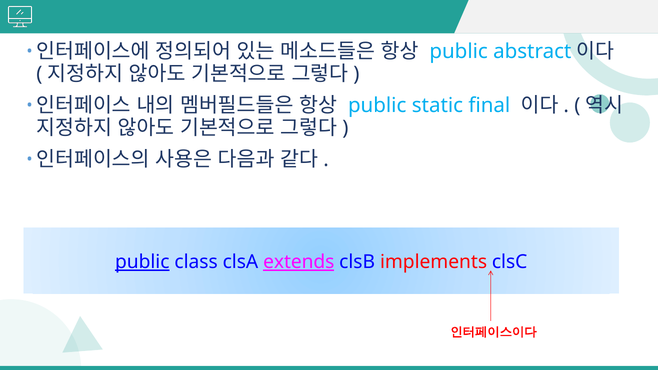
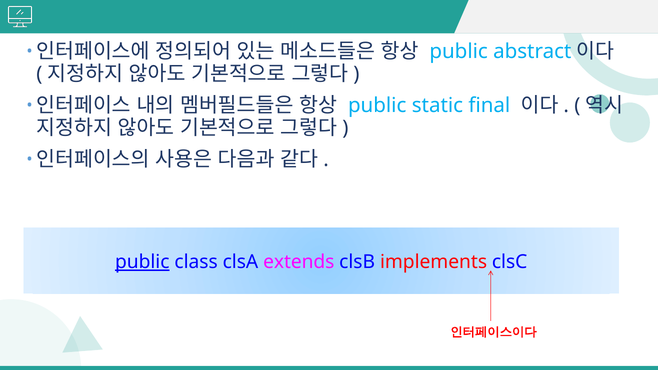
extends underline: present -> none
